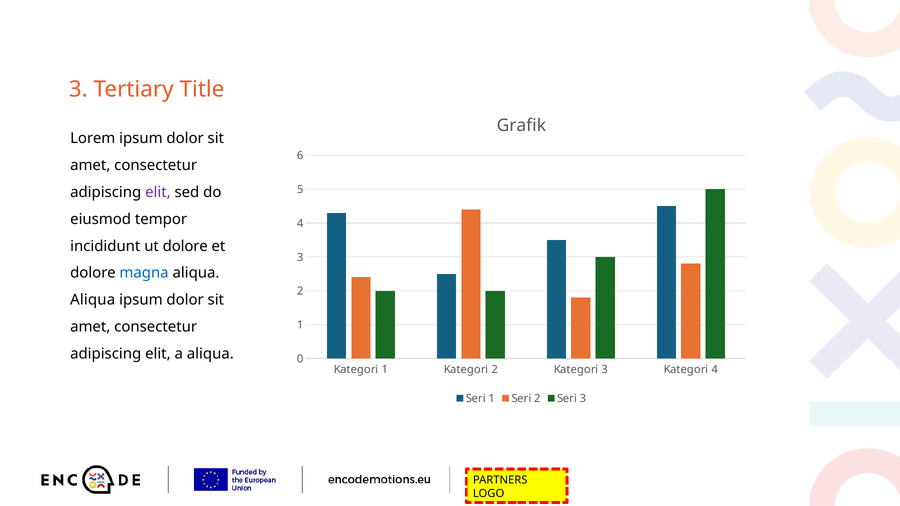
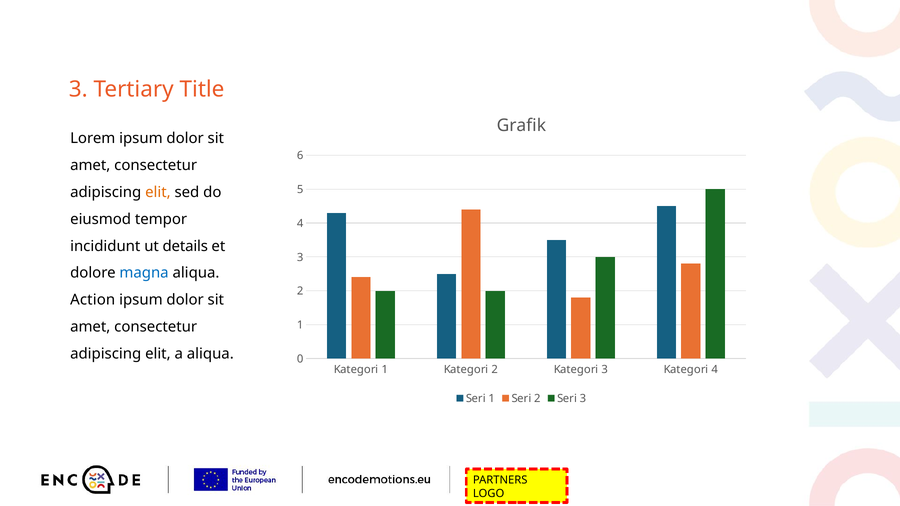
elit at (158, 192) colour: purple -> orange
ut dolore: dolore -> details
Aliqua at (93, 300): Aliqua -> Action
